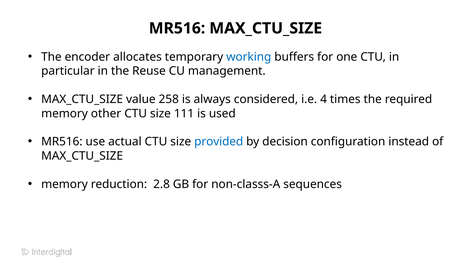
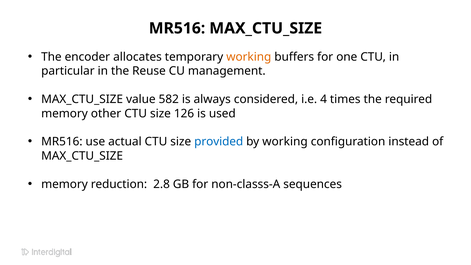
working at (249, 57) colour: blue -> orange
258: 258 -> 582
111: 111 -> 126
by decision: decision -> working
